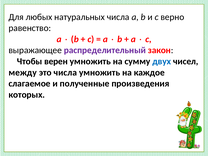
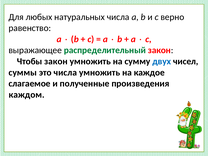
распределительный colour: purple -> green
Чтобы верен: верен -> закон
между: между -> суммы
которых: которых -> каждом
